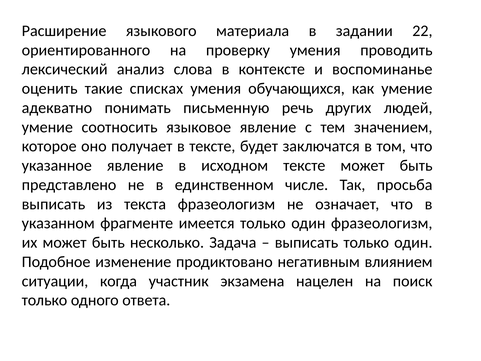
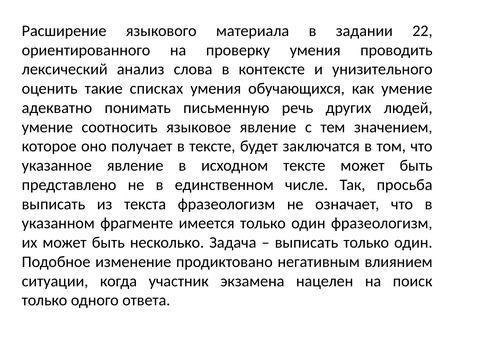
воспоминанье: воспоминанье -> унизительного
